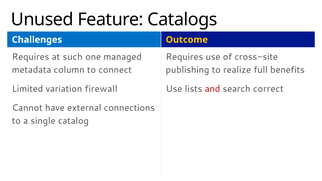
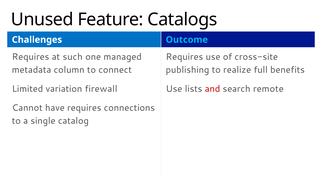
Outcome colour: yellow -> light blue
correct: correct -> remote
have external: external -> requires
